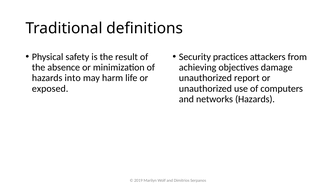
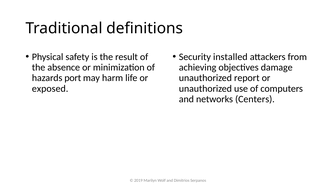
practices: practices -> installed
into: into -> port
networks Hazards: Hazards -> Centers
